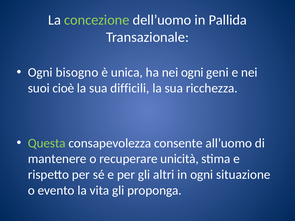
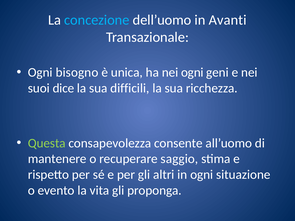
concezione colour: light green -> light blue
Pallida: Pallida -> Avanti
cioè: cioè -> dice
unicità: unicità -> saggio
